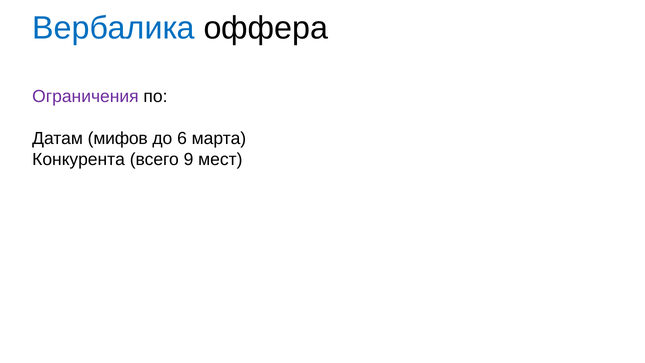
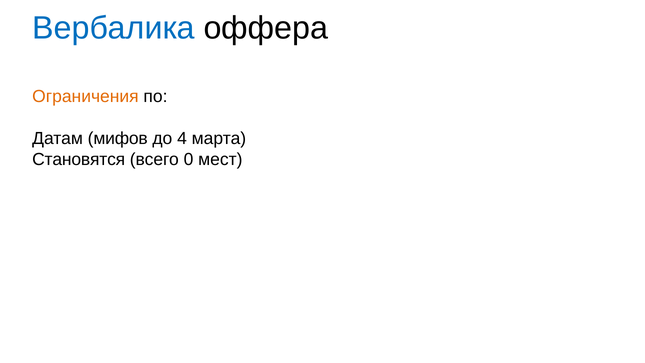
Ограничения colour: purple -> orange
6: 6 -> 4
Конкурента: Конкурента -> Становятся
9: 9 -> 0
